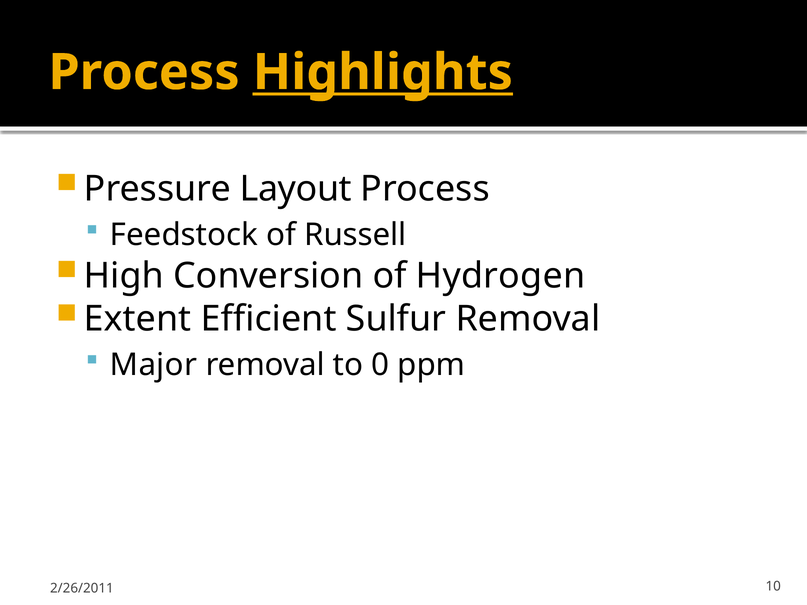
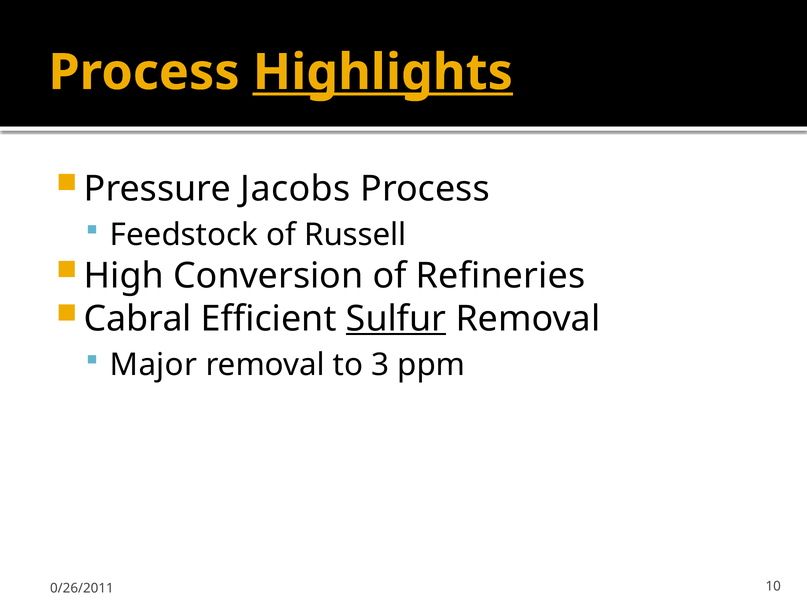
Layout: Layout -> Jacobs
Hydrogen: Hydrogen -> Refineries
Extent: Extent -> Cabral
Sulfur underline: none -> present
0: 0 -> 3
2/26/2011: 2/26/2011 -> 0/26/2011
